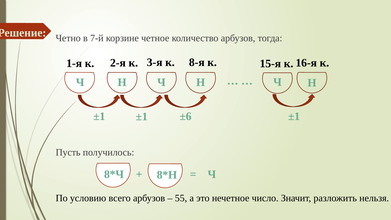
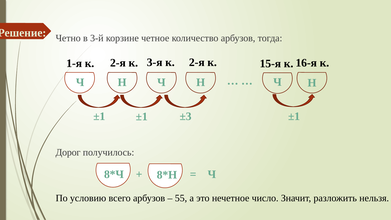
7-й: 7-й -> 3-й
3-я к 8-я: 8-я -> 2-я
±6: ±6 -> ±3
Пусть: Пусть -> Дорог
